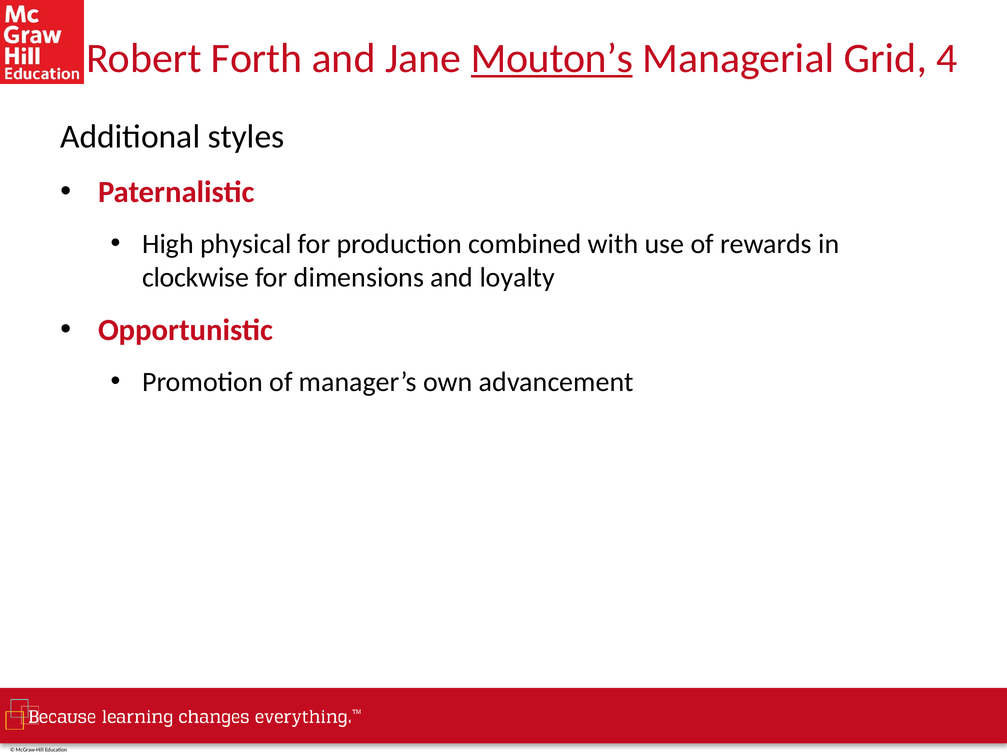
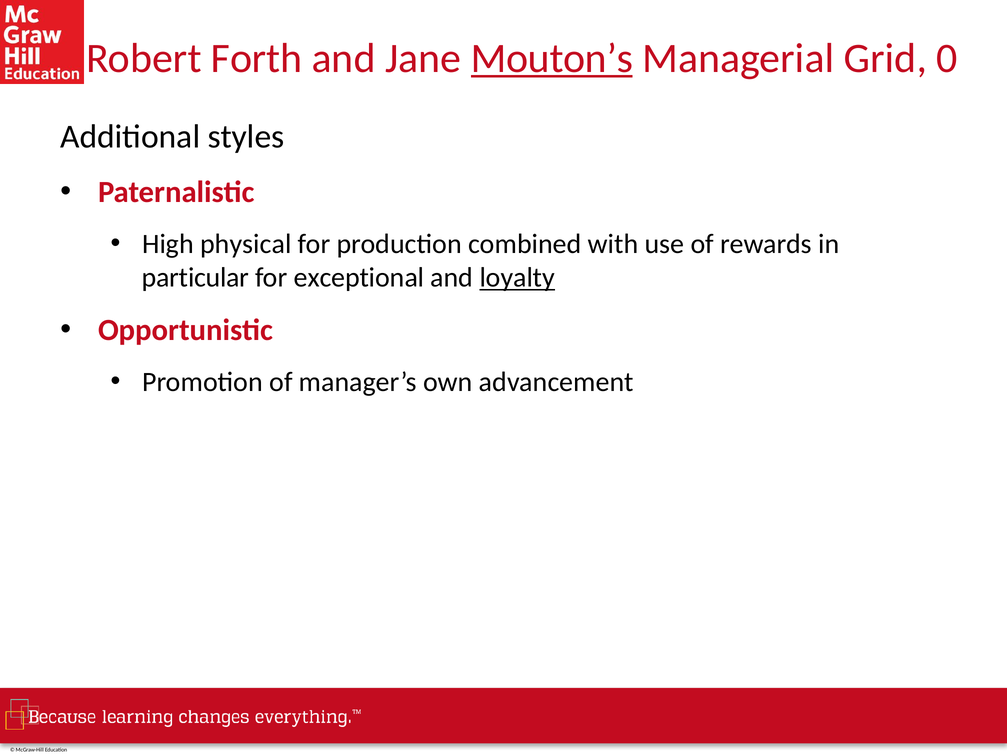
4: 4 -> 0
clockwise: clockwise -> particular
dimensions: dimensions -> exceptional
loyalty underline: none -> present
